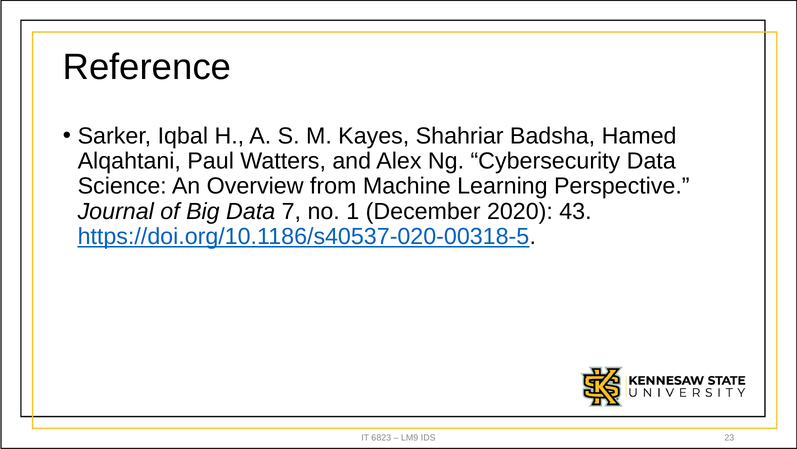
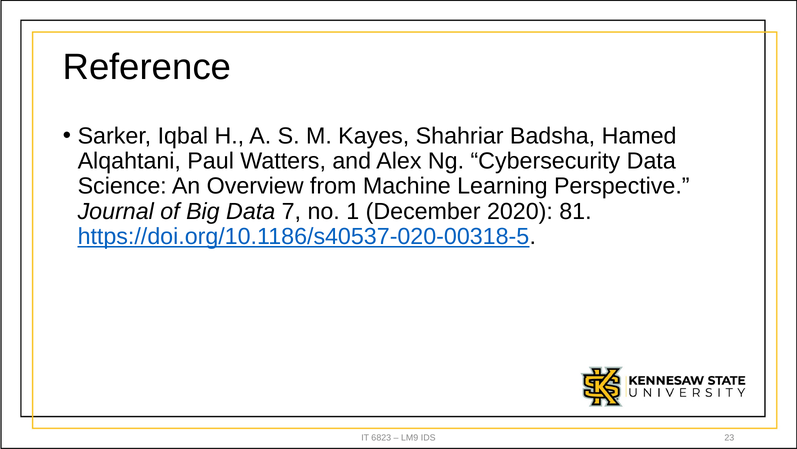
43: 43 -> 81
